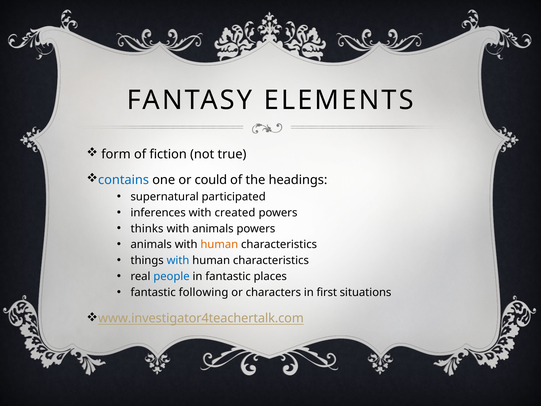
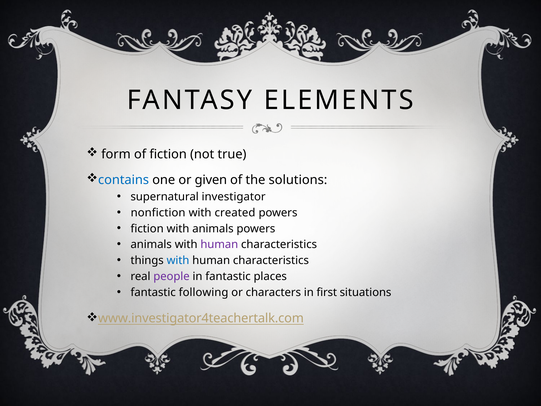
could: could -> given
headings: headings -> solutions
participated: participated -> investigator
inferences: inferences -> nonfiction
thinks at (147, 228): thinks -> fiction
human at (219, 244) colour: orange -> purple
people colour: blue -> purple
